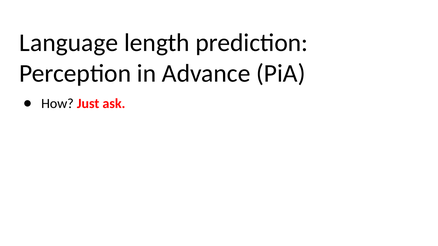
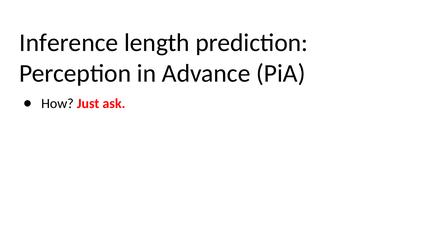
Language: Language -> Inference
